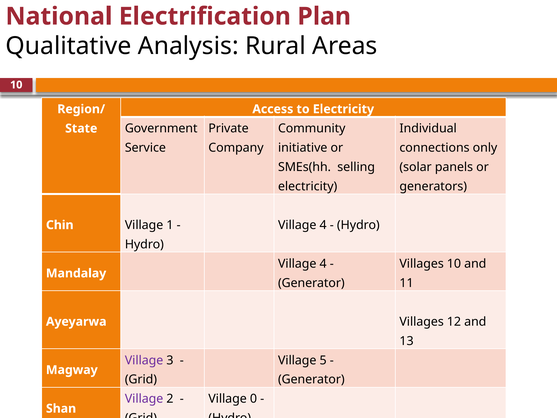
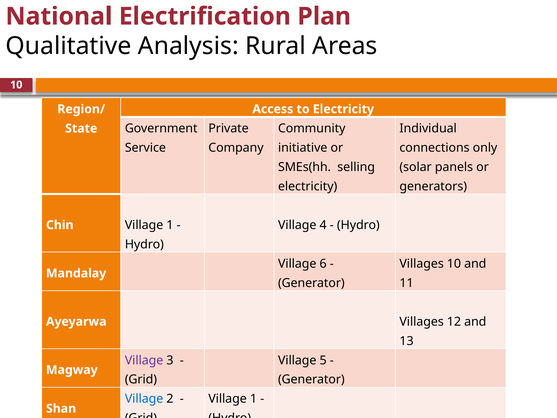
4 at (323, 264): 4 -> 6
Village at (144, 399) colour: purple -> blue
0 at (253, 399): 0 -> 1
